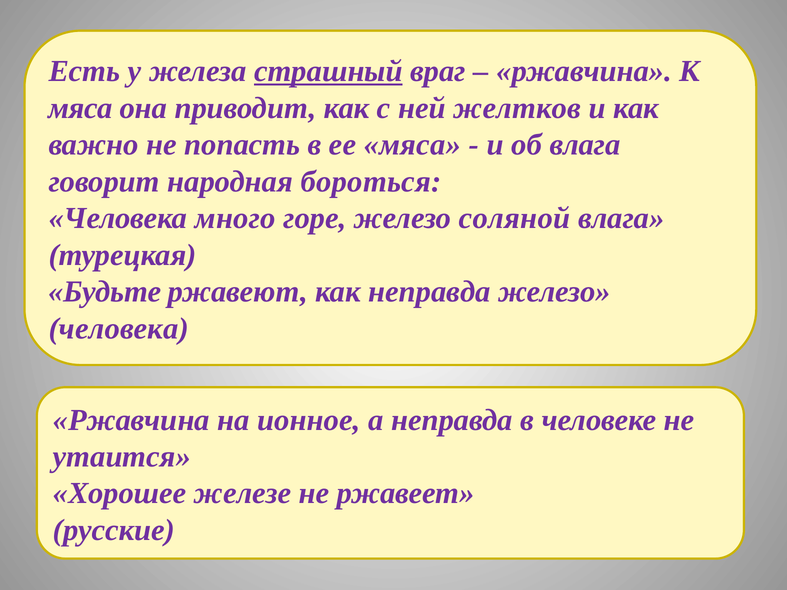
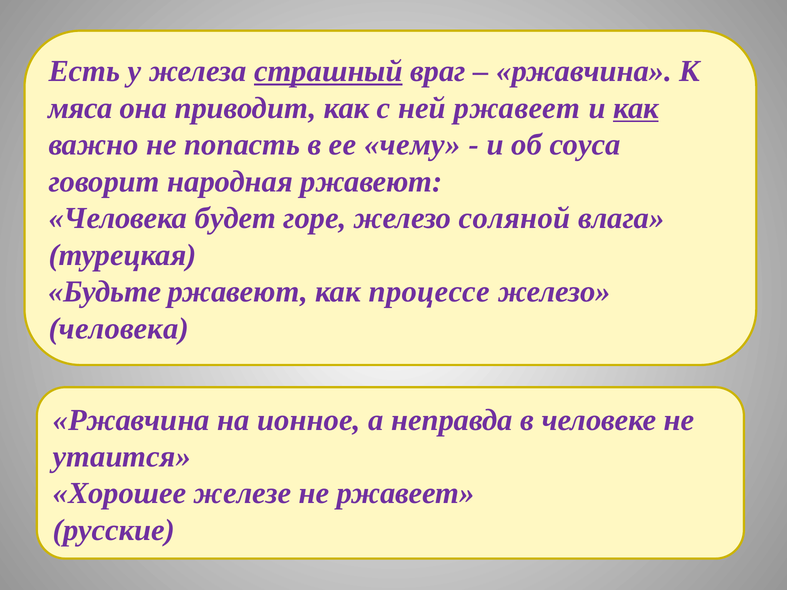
ней желтков: желтков -> ржавеет
как at (636, 108) underline: none -> present
ее мяса: мяса -> чему
об влага: влага -> соуса
народная бороться: бороться -> ржавеют
много: много -> будет
как неправда: неправда -> процессе
